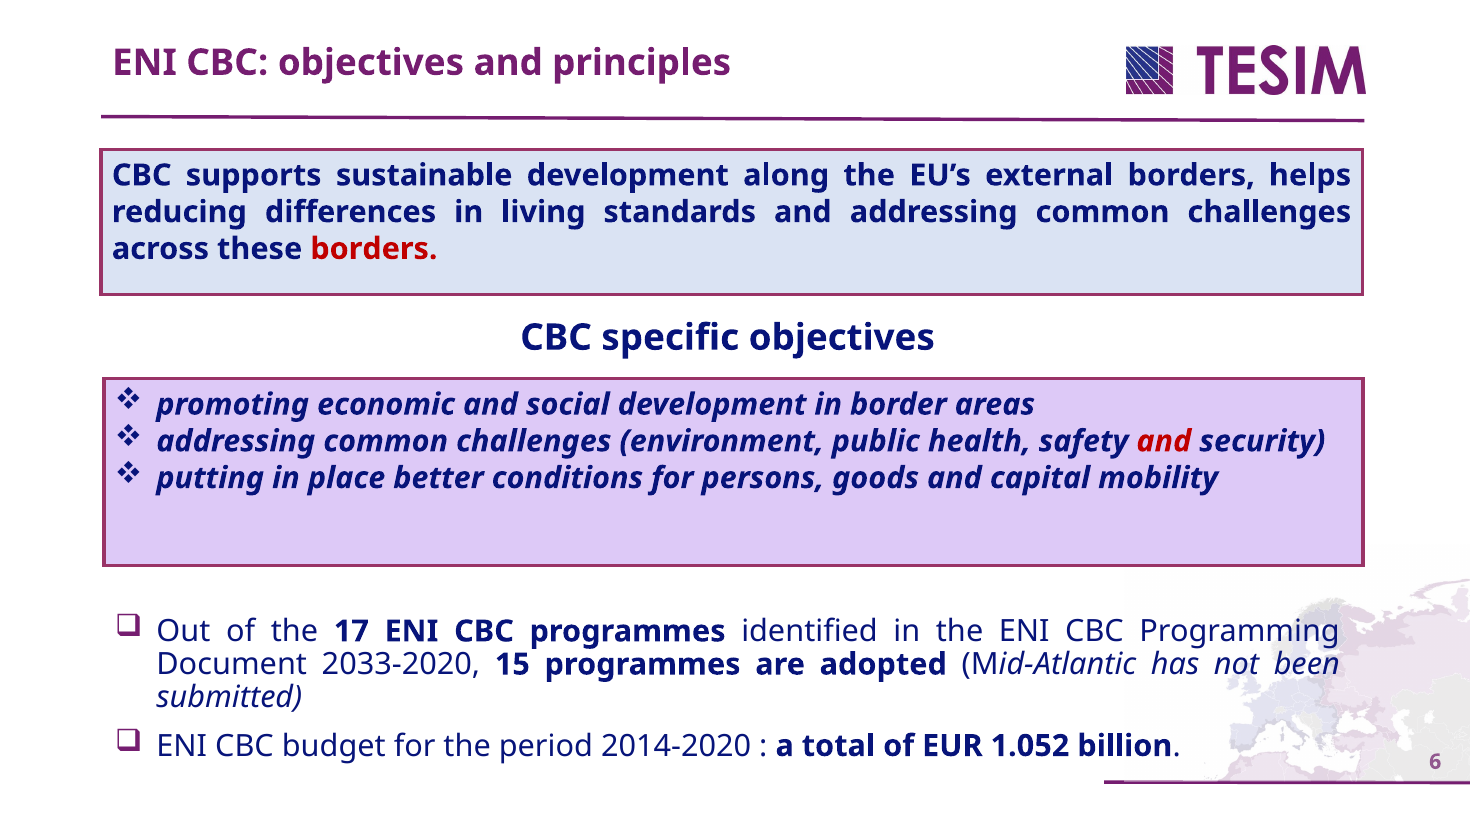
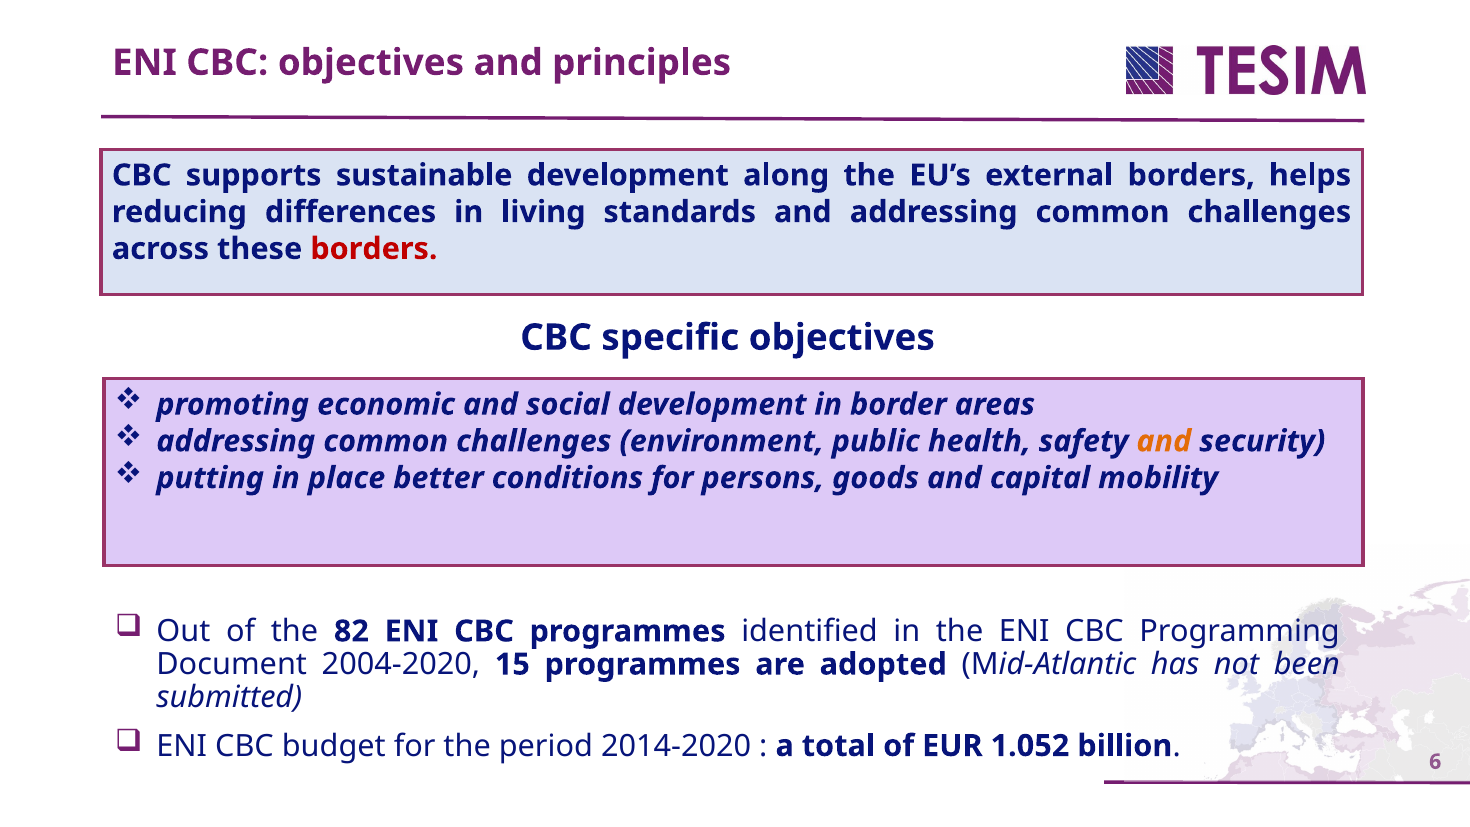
and at (1164, 441) colour: red -> orange
17: 17 -> 82
2033-2020: 2033-2020 -> 2004-2020
